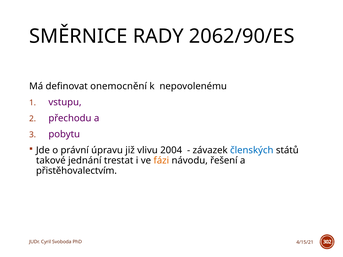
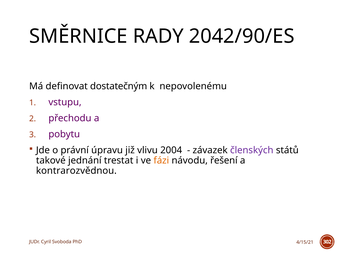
2062/90/ES: 2062/90/ES -> 2042/90/ES
onemocnění: onemocnění -> dostatečným
členských colour: blue -> purple
přistěhovalectvím: přistěhovalectvím -> kontrarozvědnou
